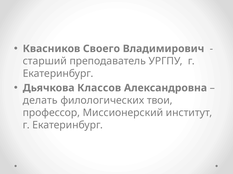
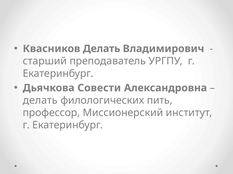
Квасников Своего: Своего -> Делать
Классов: Классов -> Совести
твои: твои -> пить
